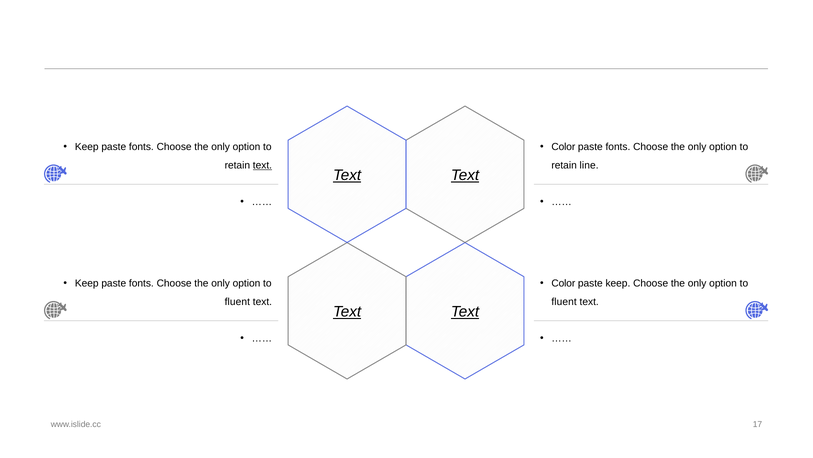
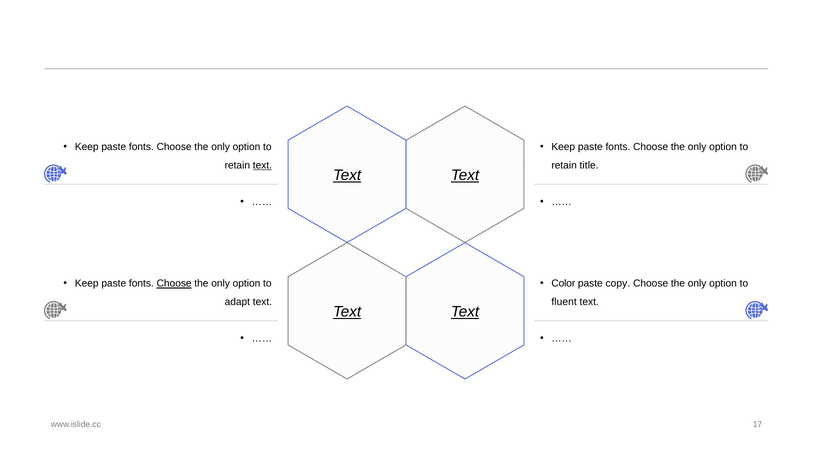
Color at (563, 147): Color -> Keep
line: line -> title
Choose at (174, 283) underline: none -> present
paste keep: keep -> copy
fluent at (237, 301): fluent -> adapt
